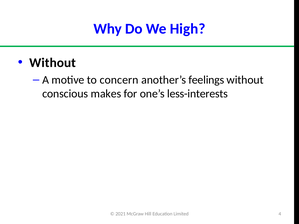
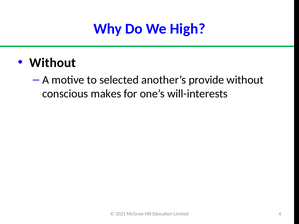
concern: concern -> selected
feelings: feelings -> provide
less-interests: less-interests -> will-interests
